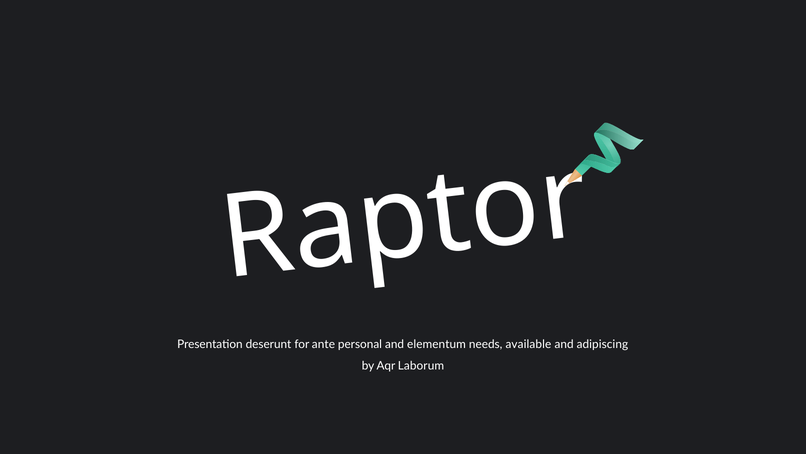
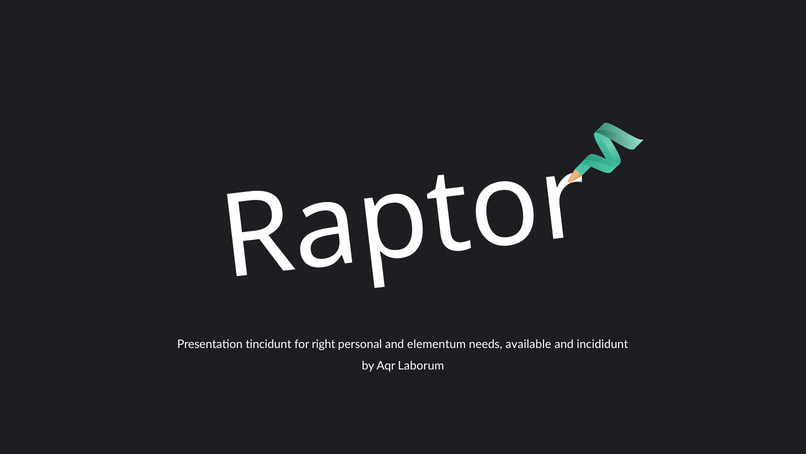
deserunt: deserunt -> tincidunt
ante: ante -> right
adipiscing: adipiscing -> incididunt
